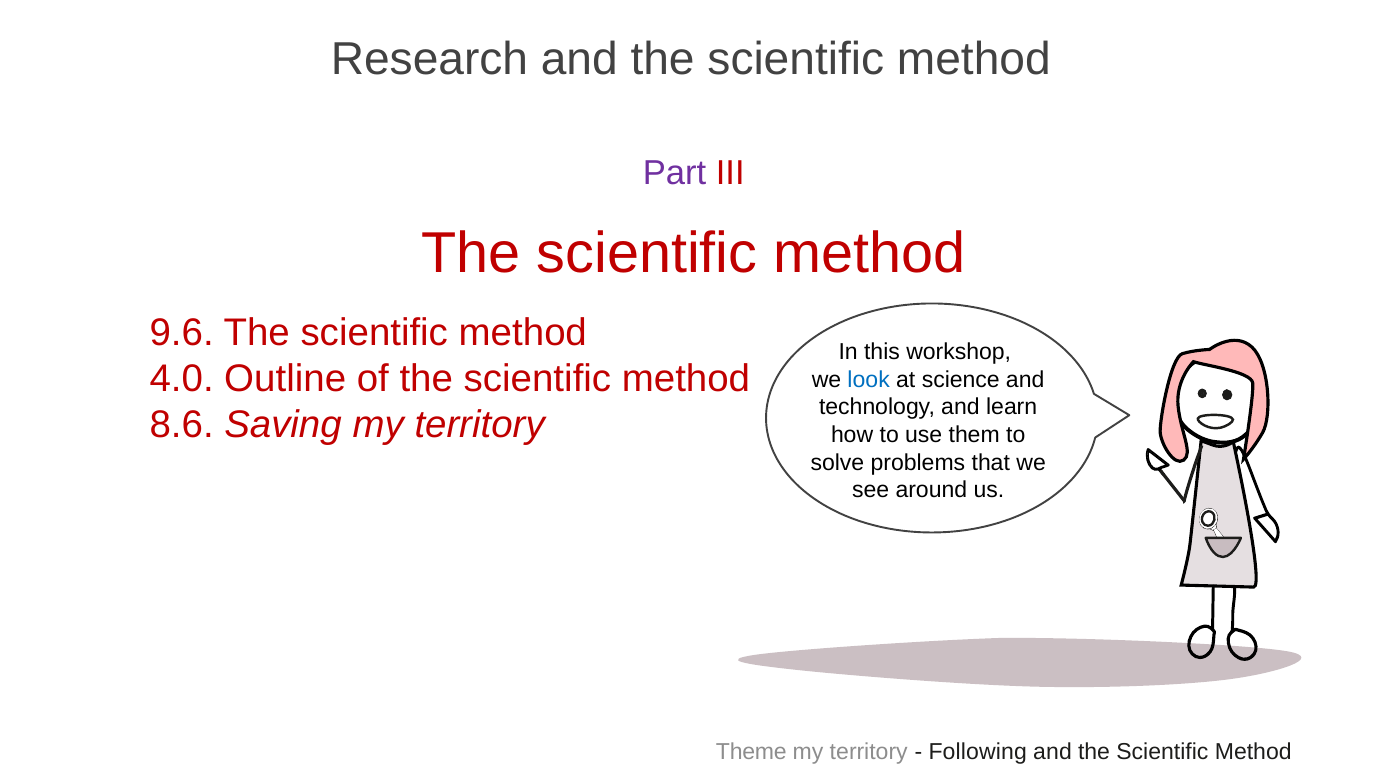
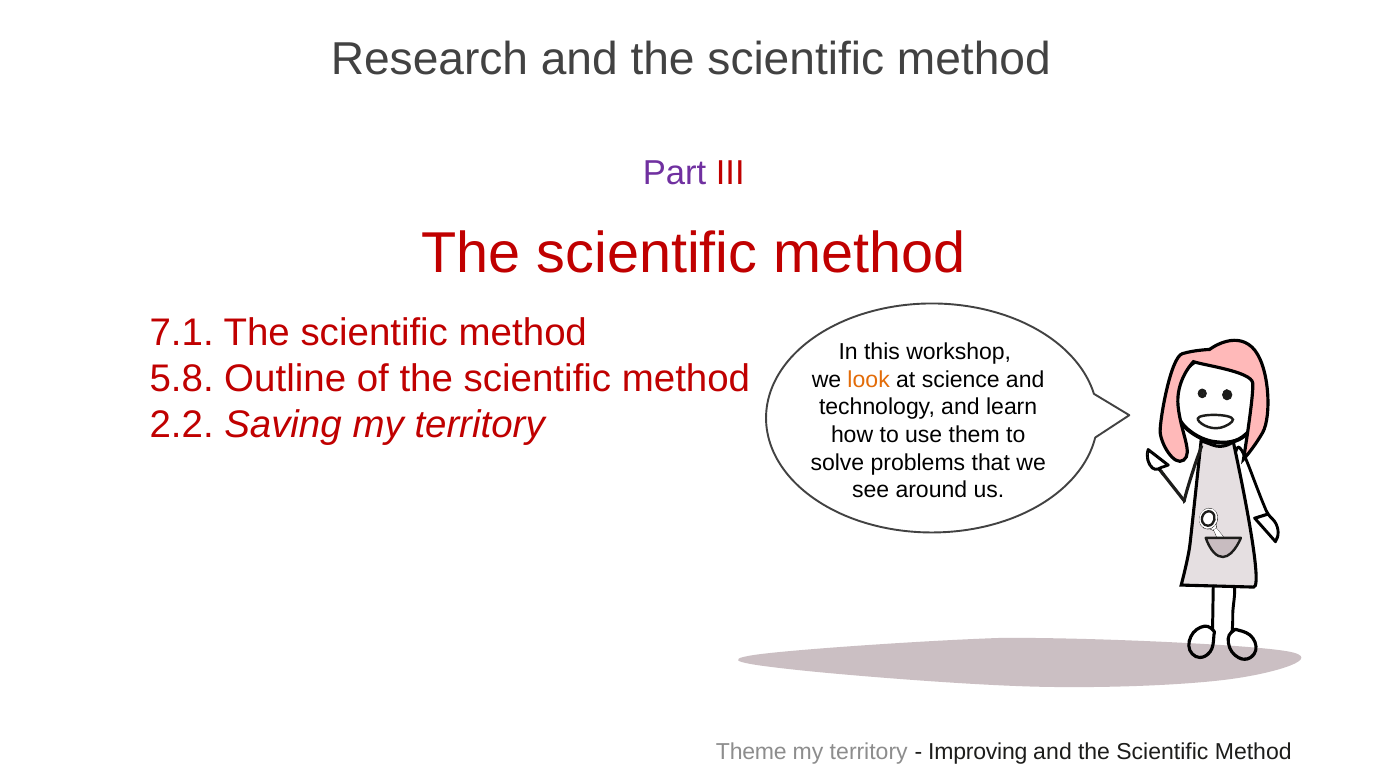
9.6: 9.6 -> 7.1
4.0: 4.0 -> 5.8
look colour: blue -> orange
8.6: 8.6 -> 2.2
Following: Following -> Improving
